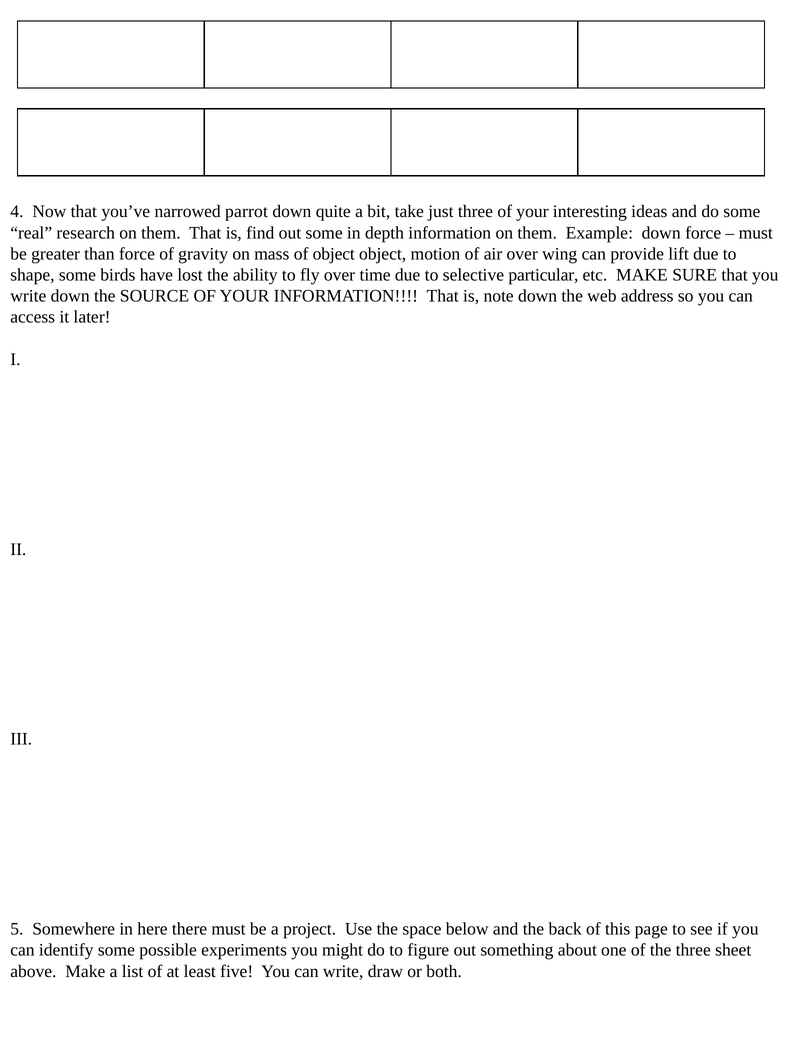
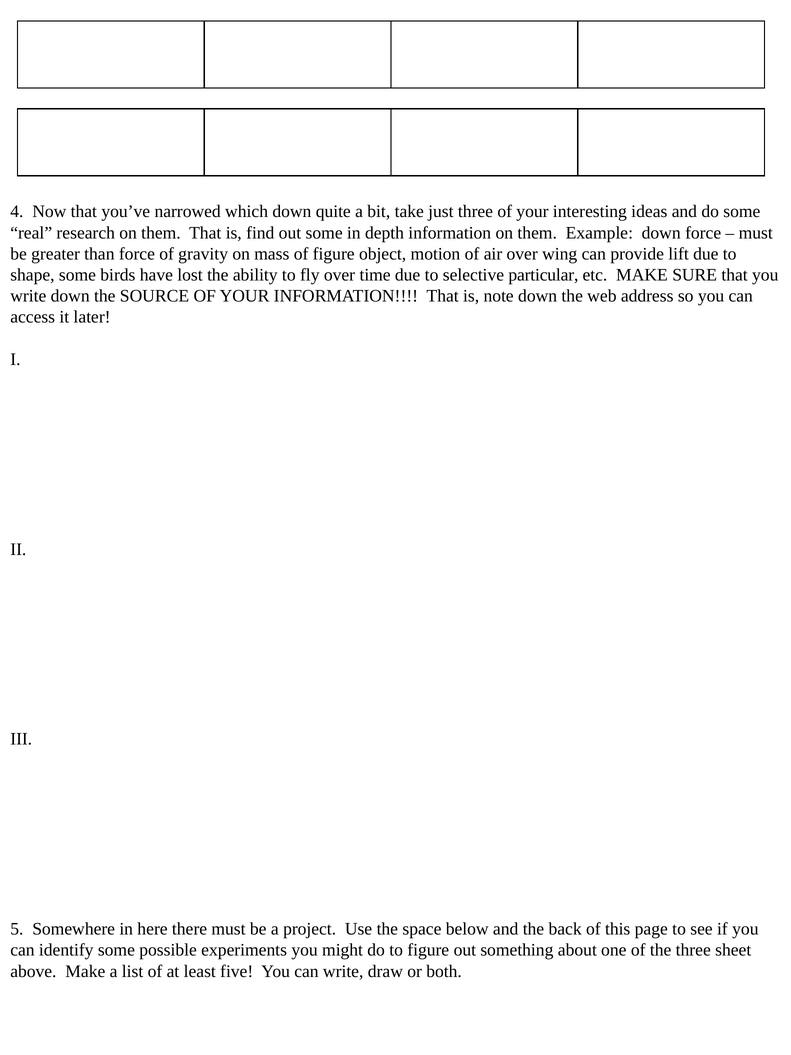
parrot: parrot -> which
of object: object -> figure
